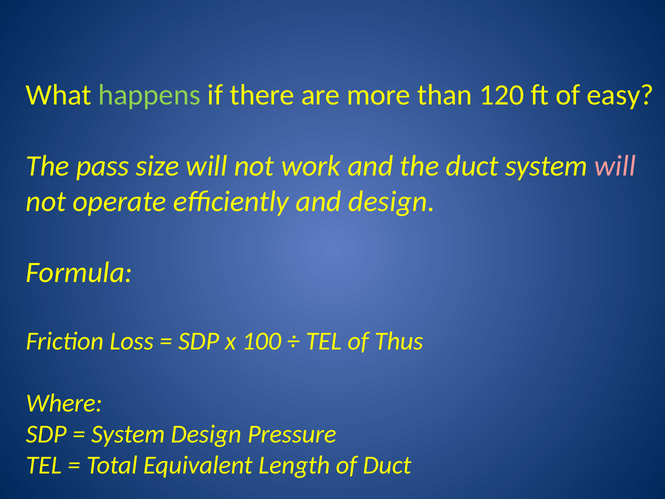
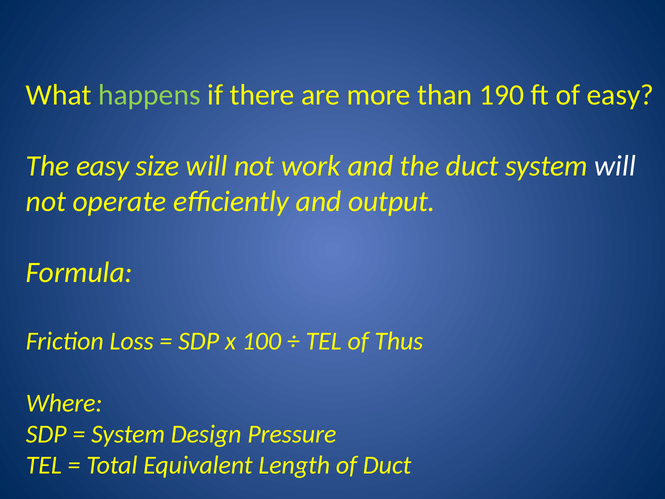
120: 120 -> 190
The pass: pass -> easy
will at (615, 166) colour: pink -> white
and design: design -> output
